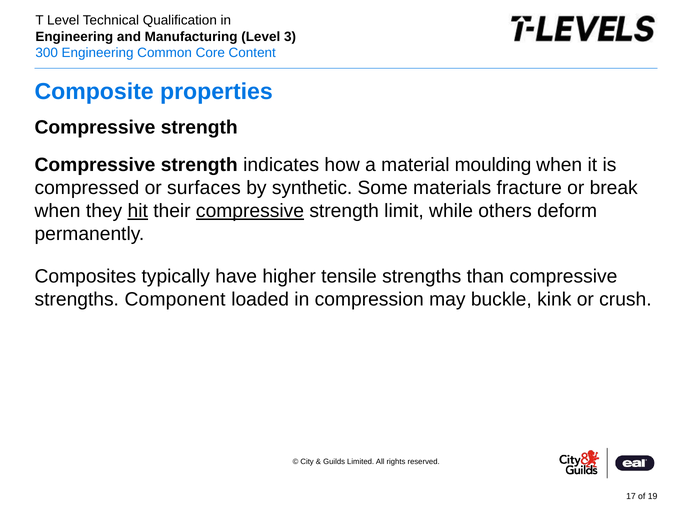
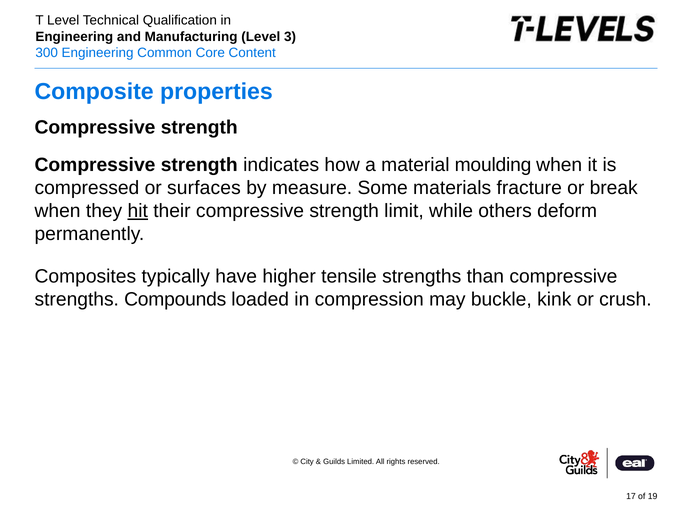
synthetic: synthetic -> measure
compressive at (250, 211) underline: present -> none
Component: Component -> Compounds
